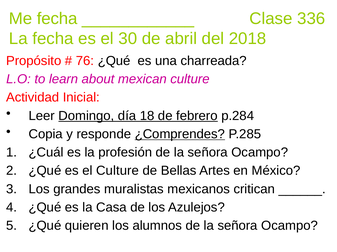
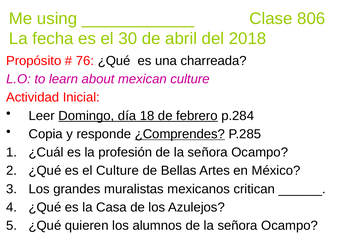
Me fecha: fecha -> using
336: 336 -> 806
